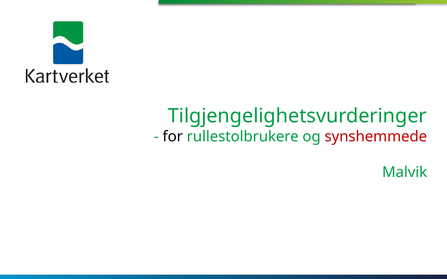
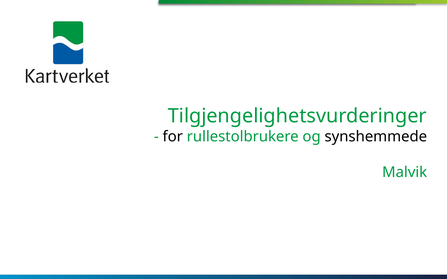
synshemmede colour: red -> black
